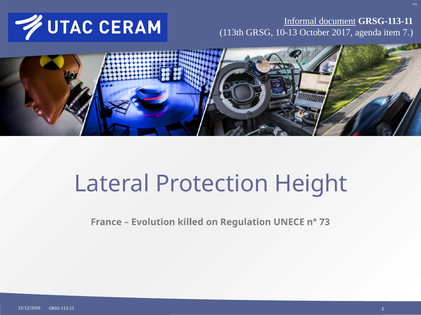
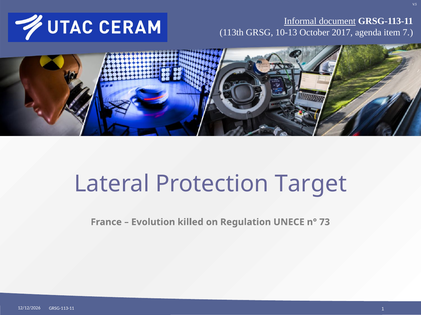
Height: Height -> Target
